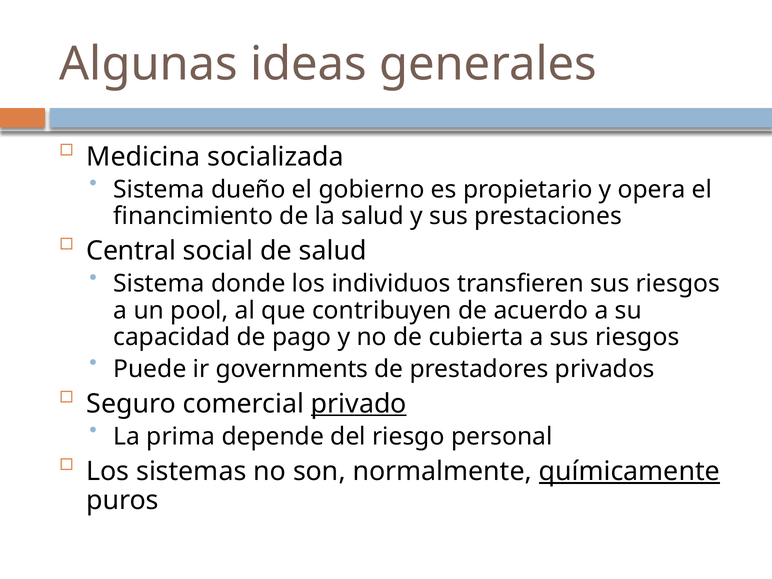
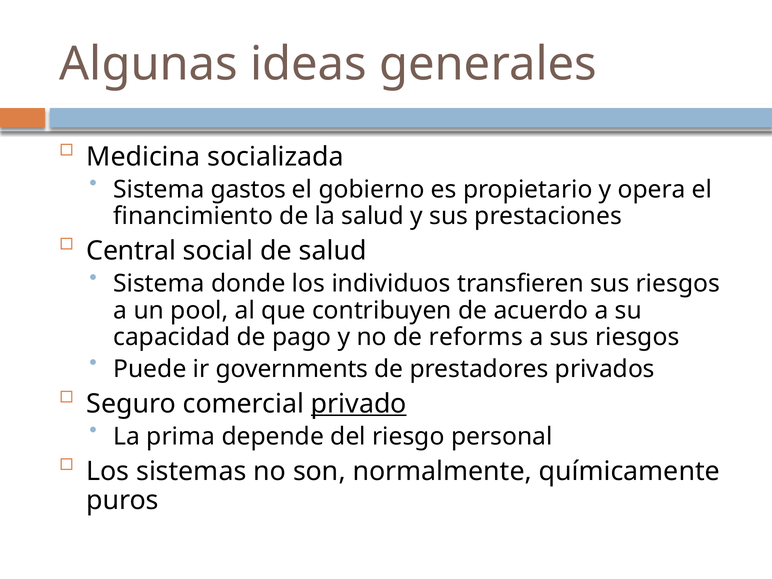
dueño: dueño -> gastos
cubierta: cubierta -> reforms
químicamente underline: present -> none
